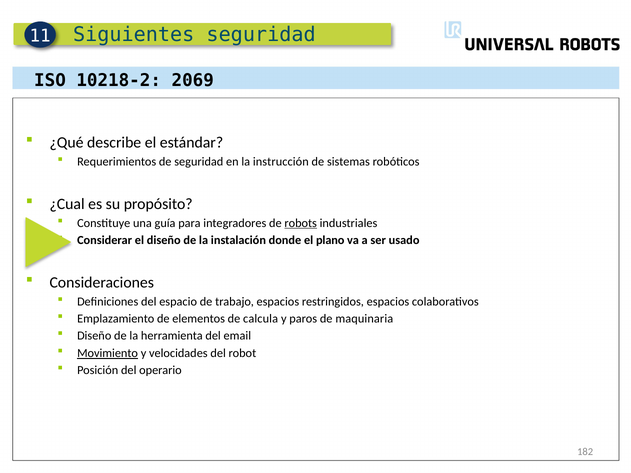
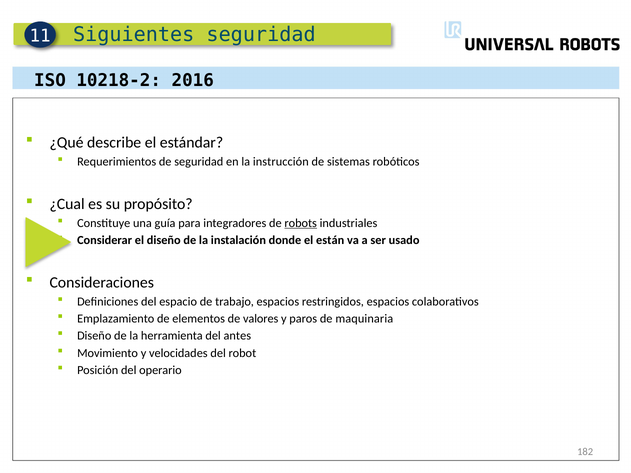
2069: 2069 -> 2016
plano: plano -> están
calcula: calcula -> valores
email: email -> antes
Movimiento underline: present -> none
